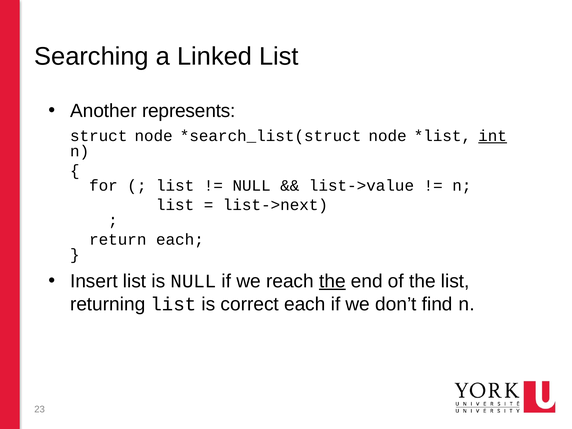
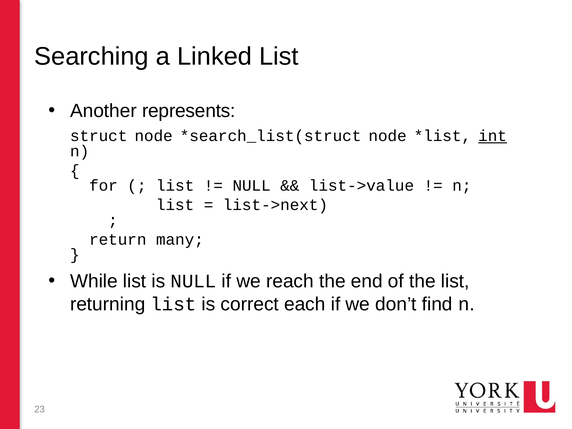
return each: each -> many
Insert: Insert -> While
the at (332, 281) underline: present -> none
